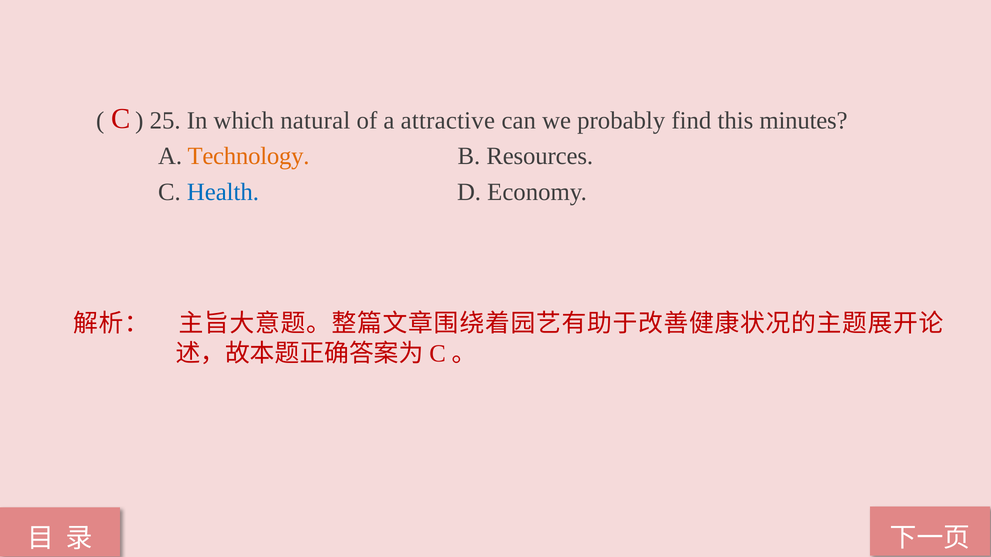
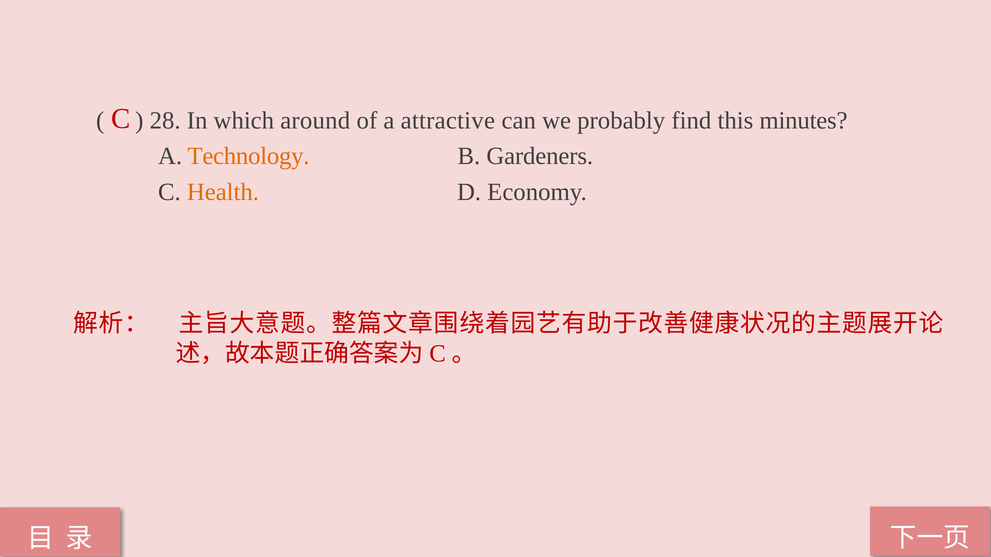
25: 25 -> 28
natural: natural -> around
Resources: Resources -> Gardeners
Health colour: blue -> orange
